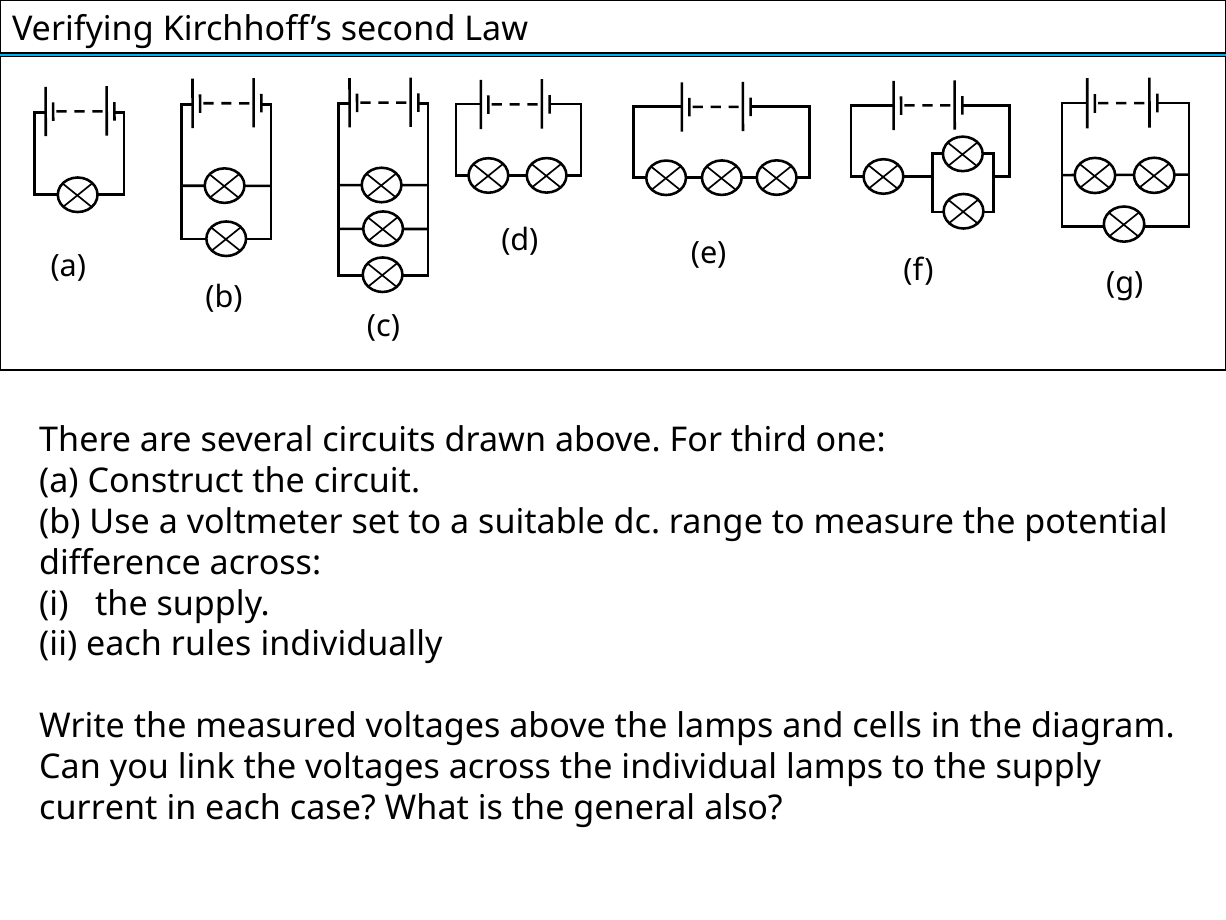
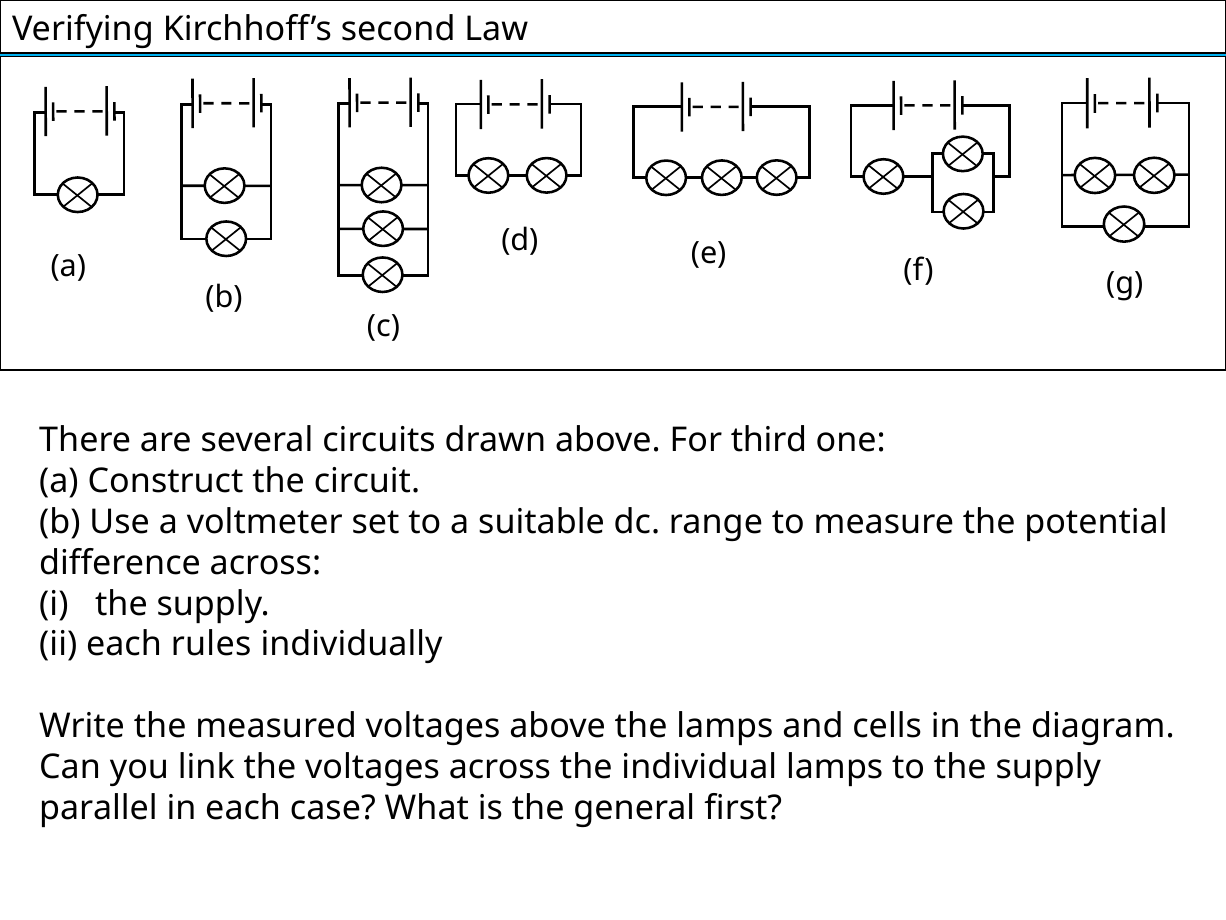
current at (98, 808): current -> parallel
also: also -> first
